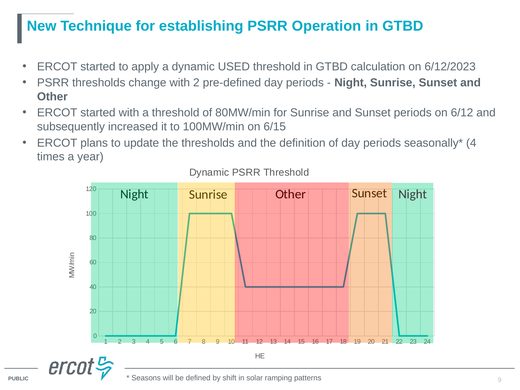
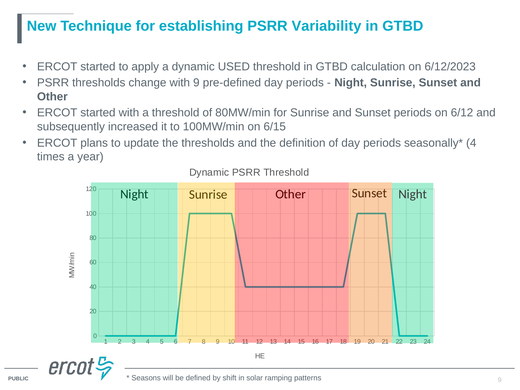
Operation: Operation -> Variability
with 2: 2 -> 9
